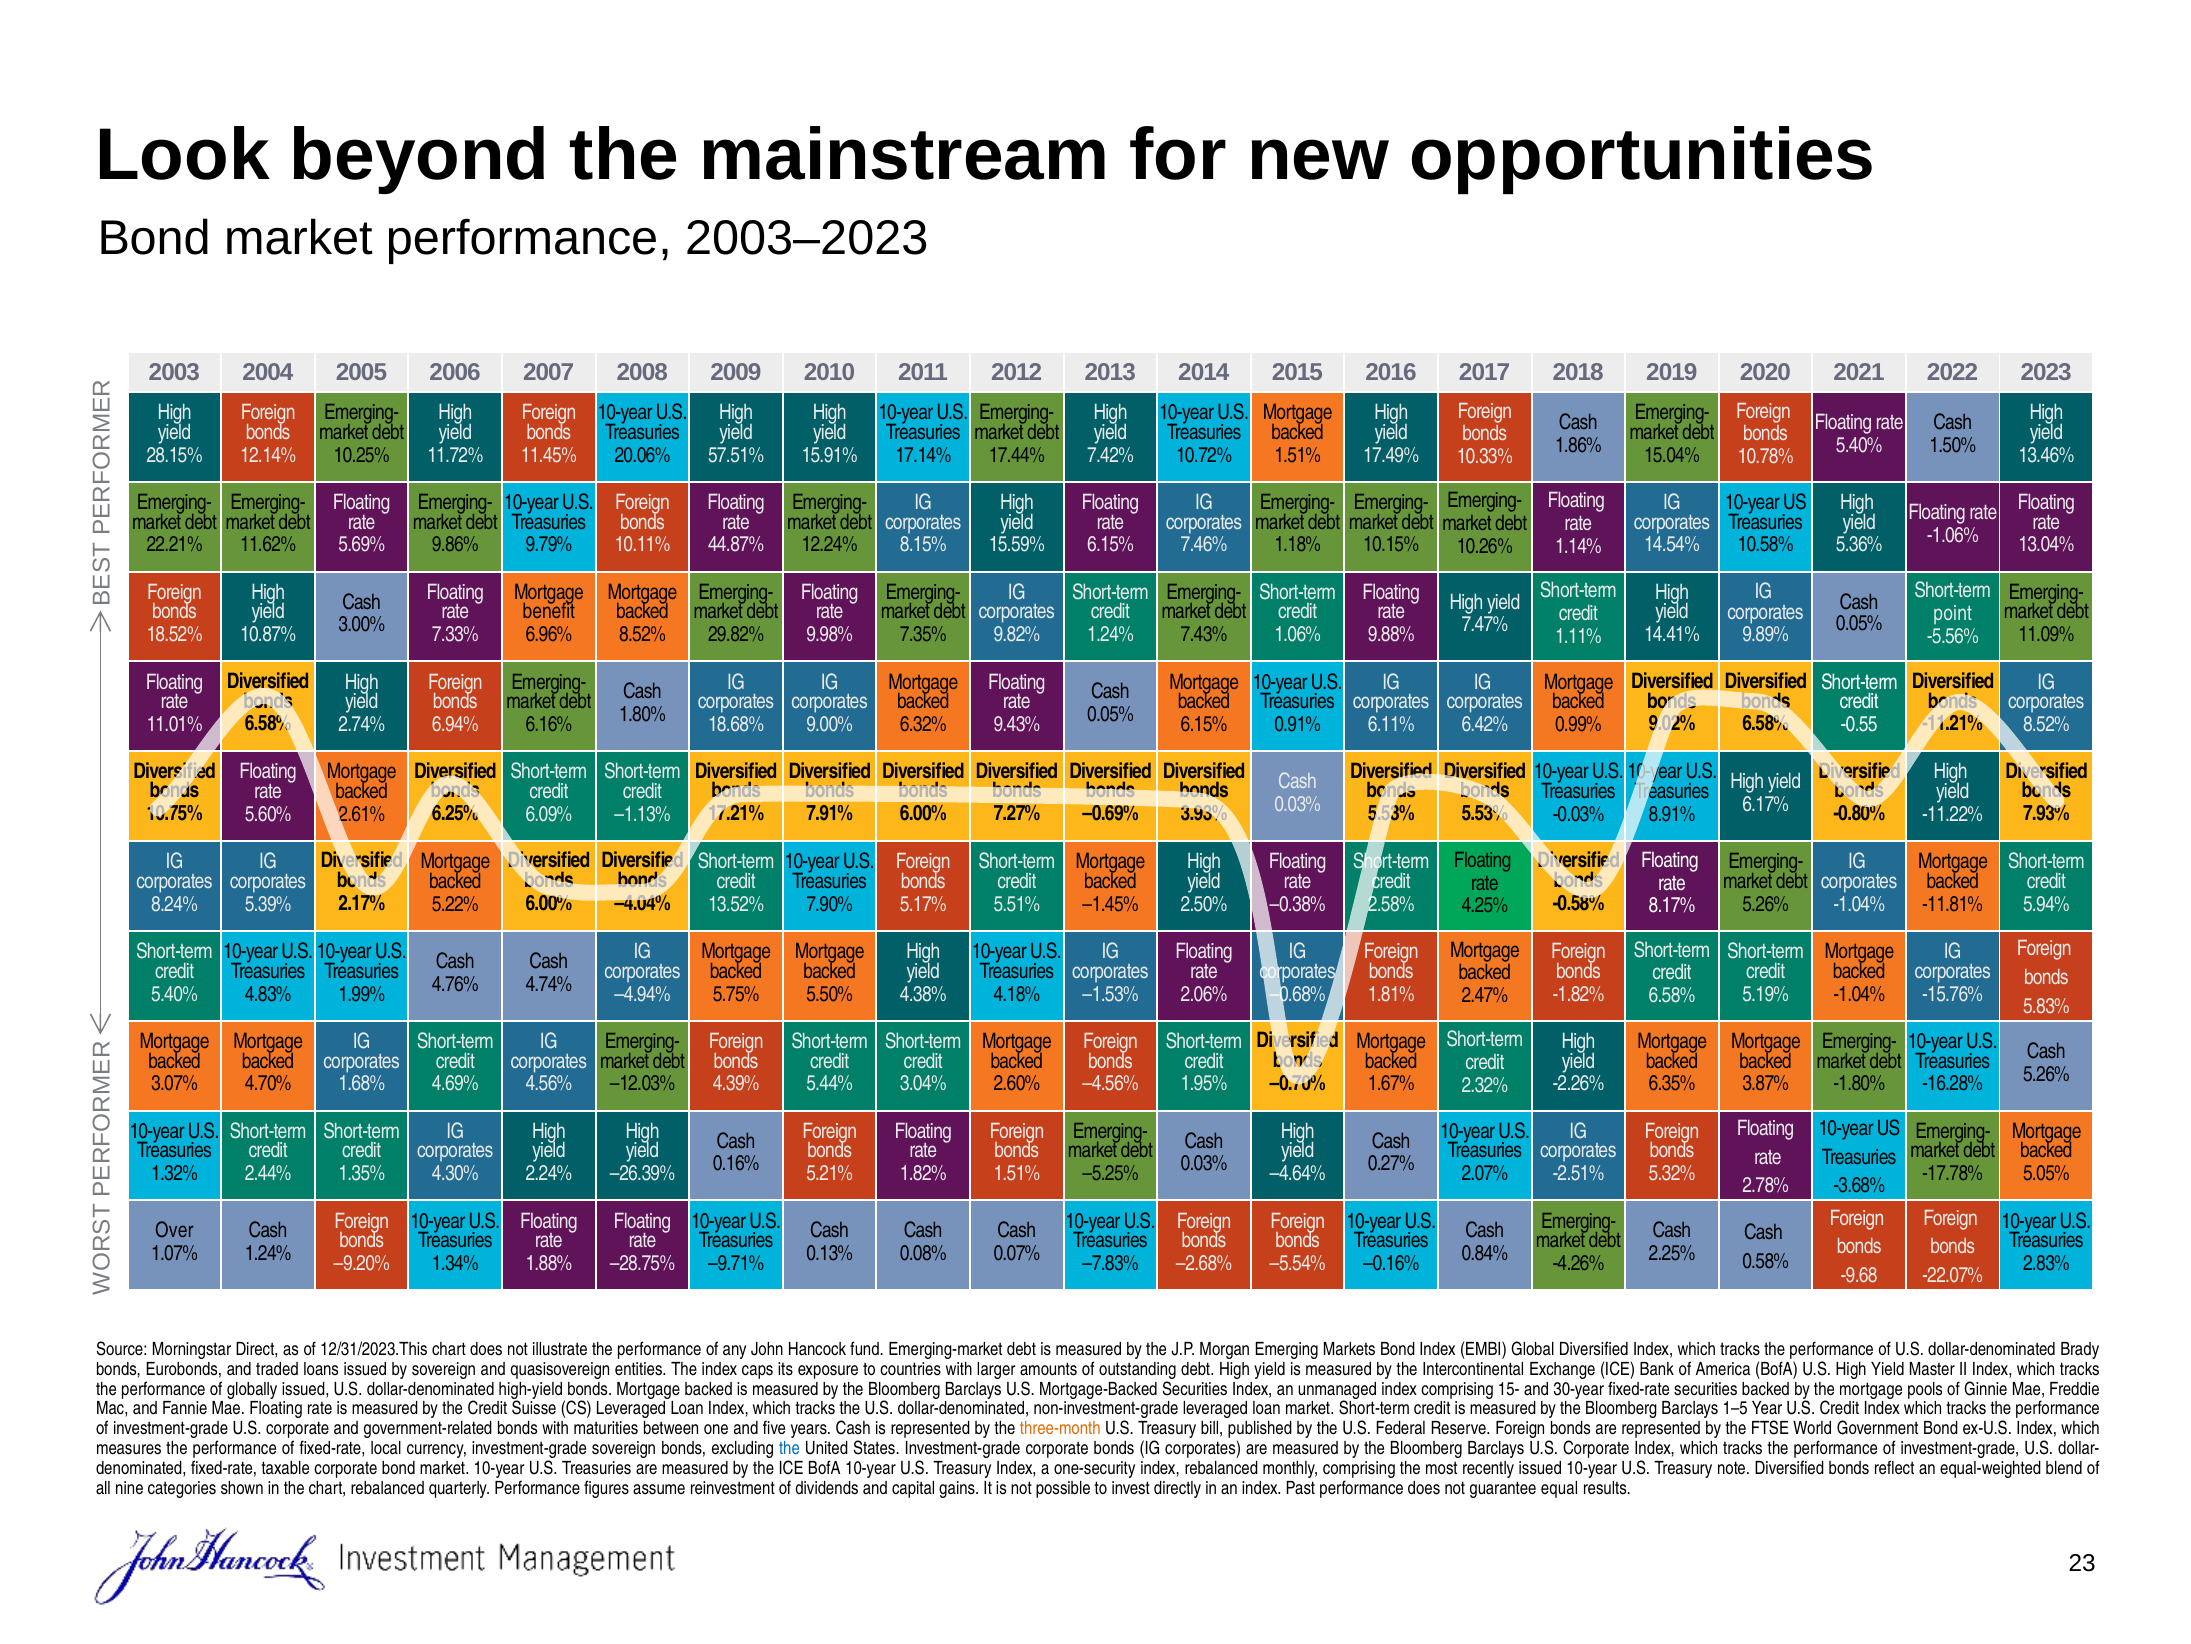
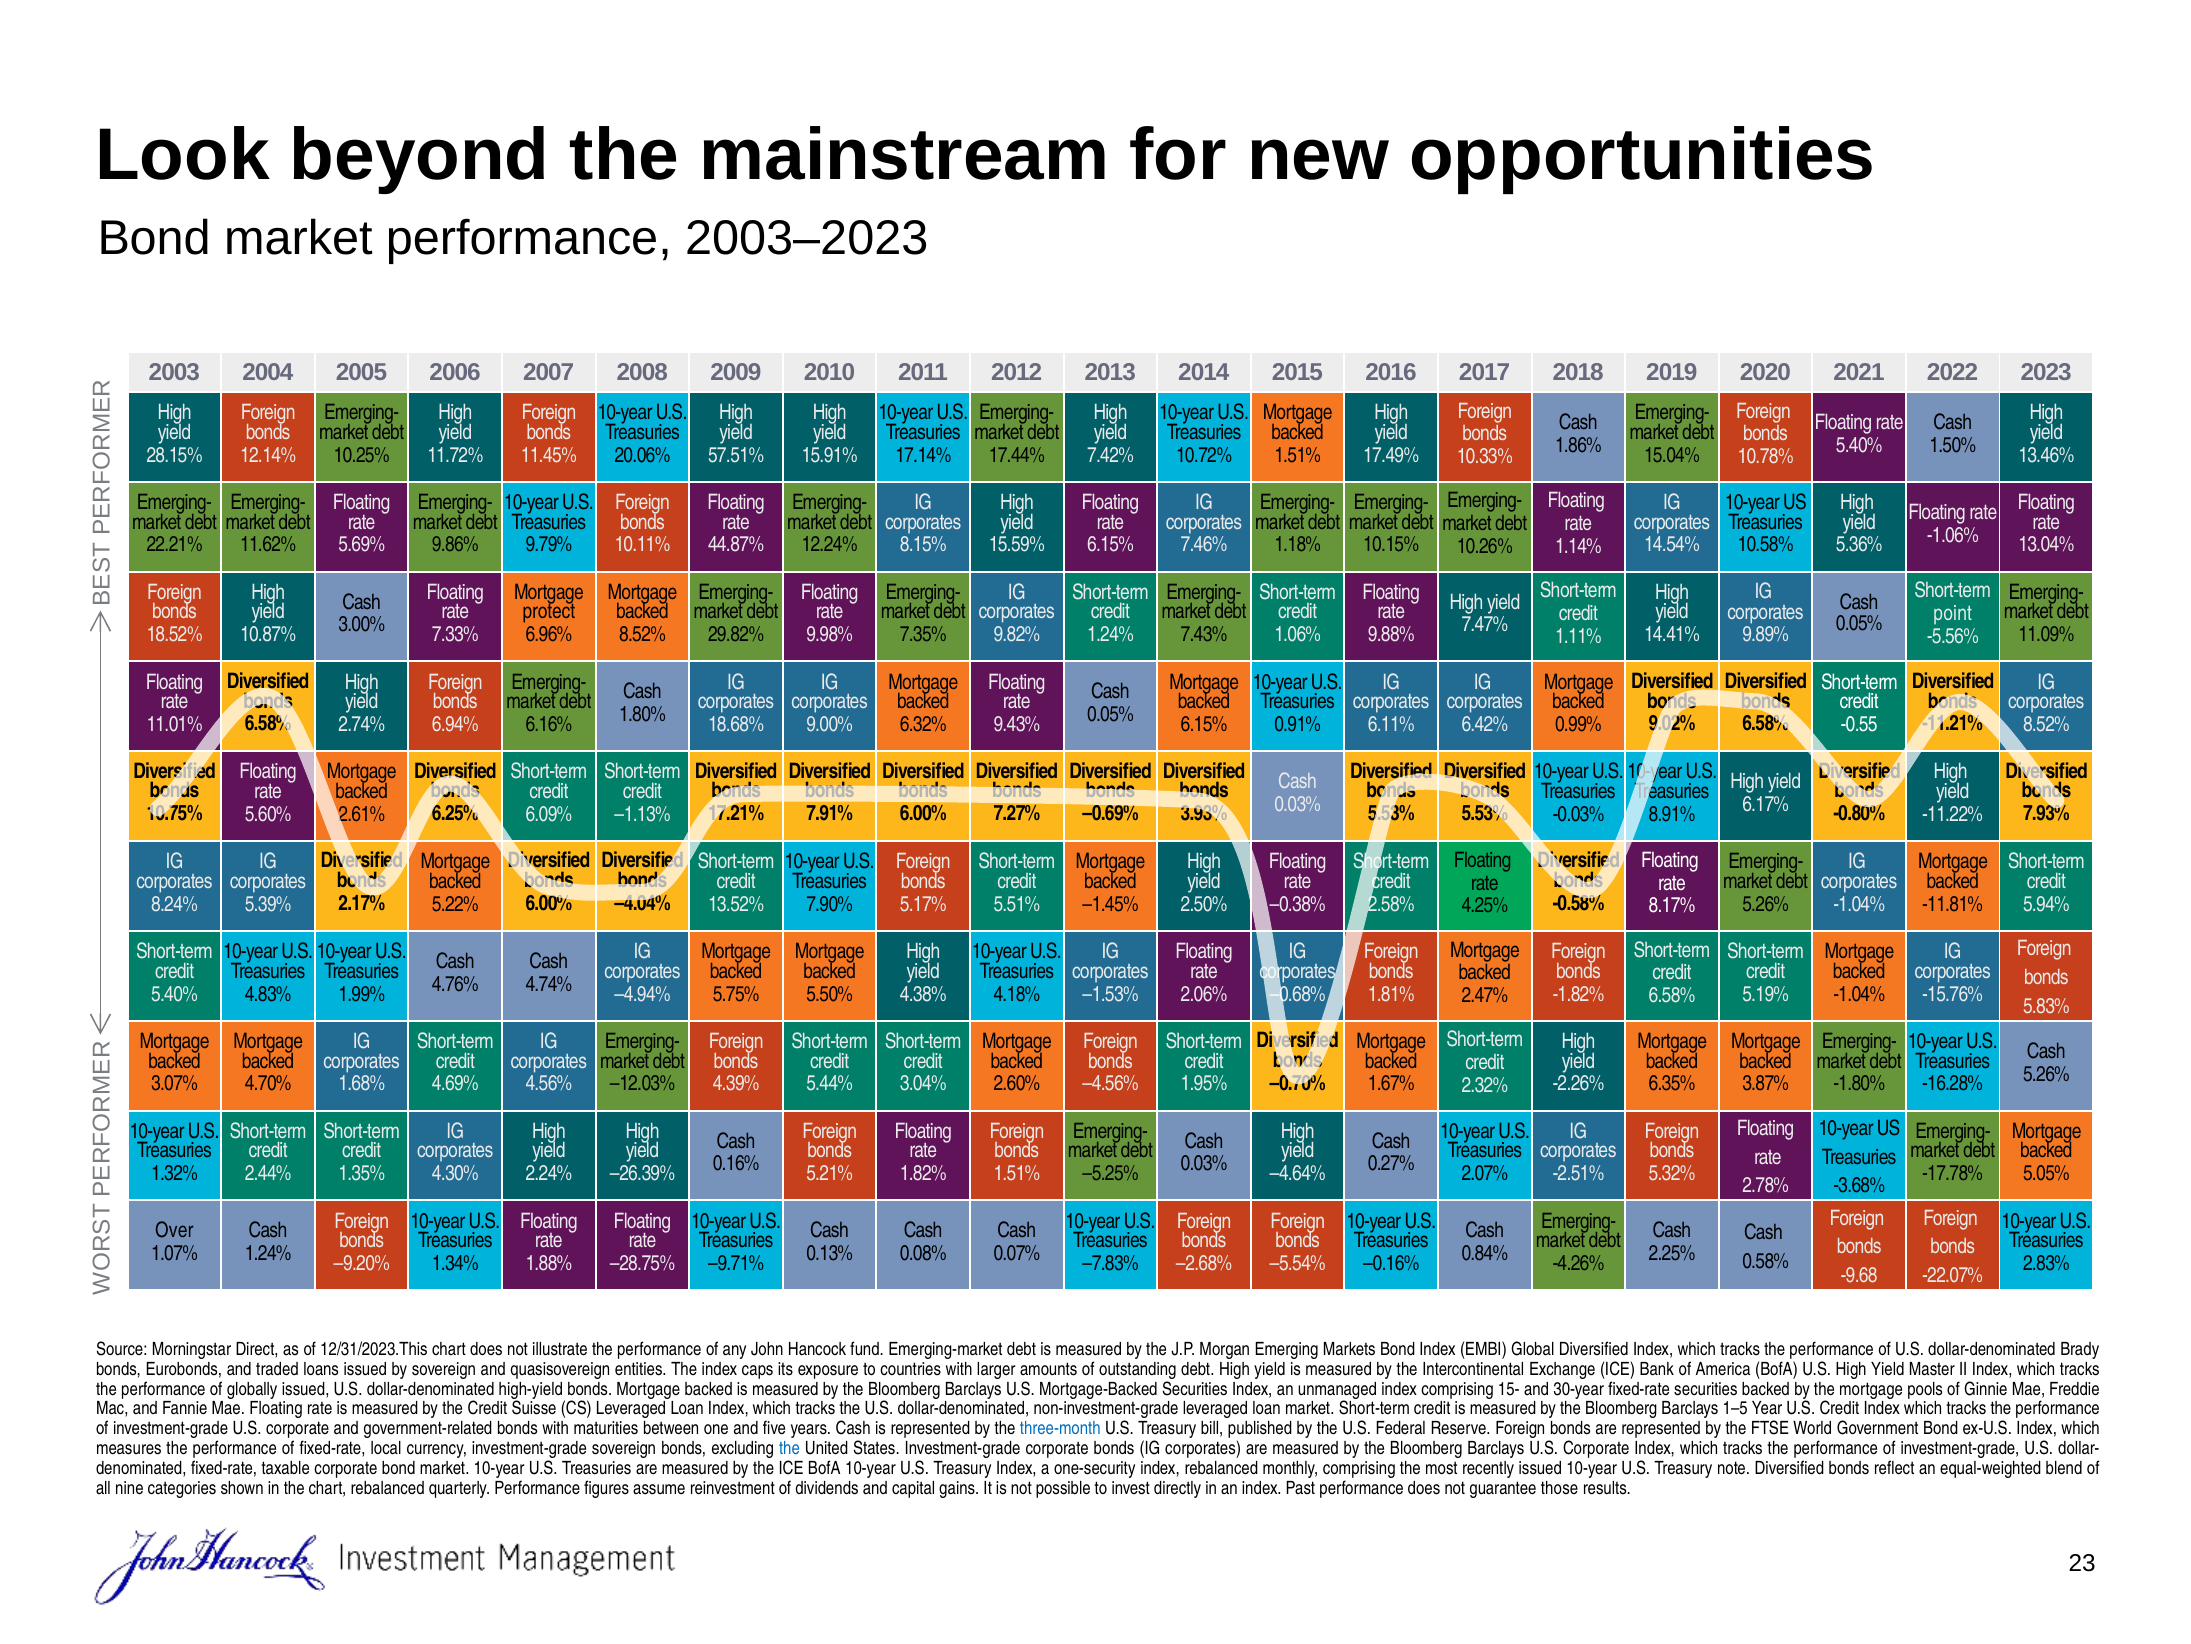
benefit: benefit -> protect
three-month colour: orange -> blue
equal: equal -> those
